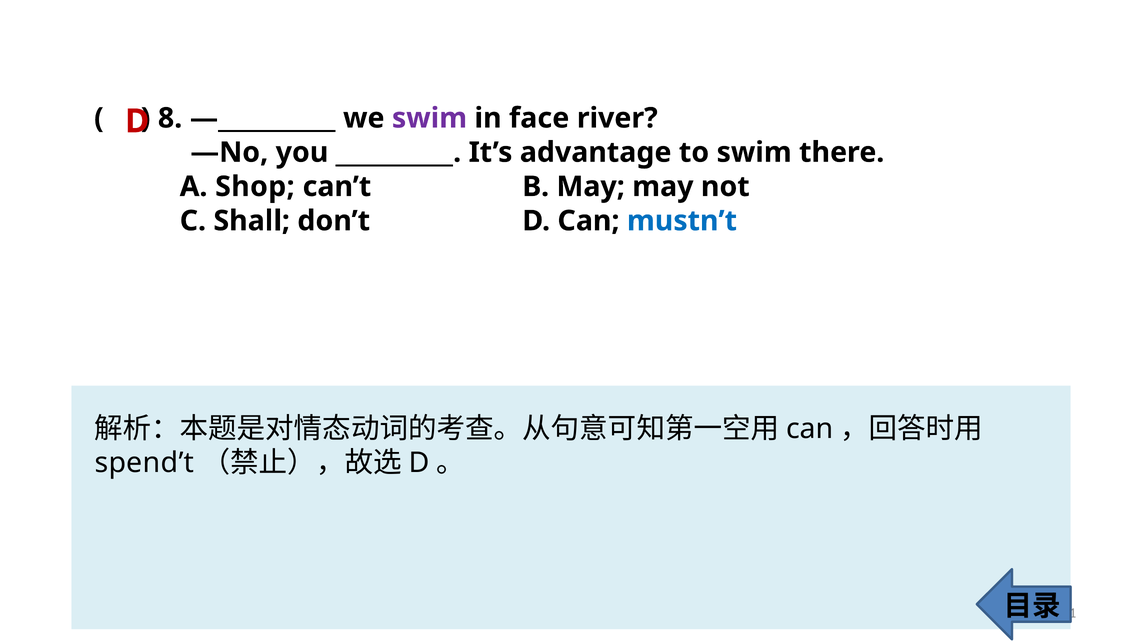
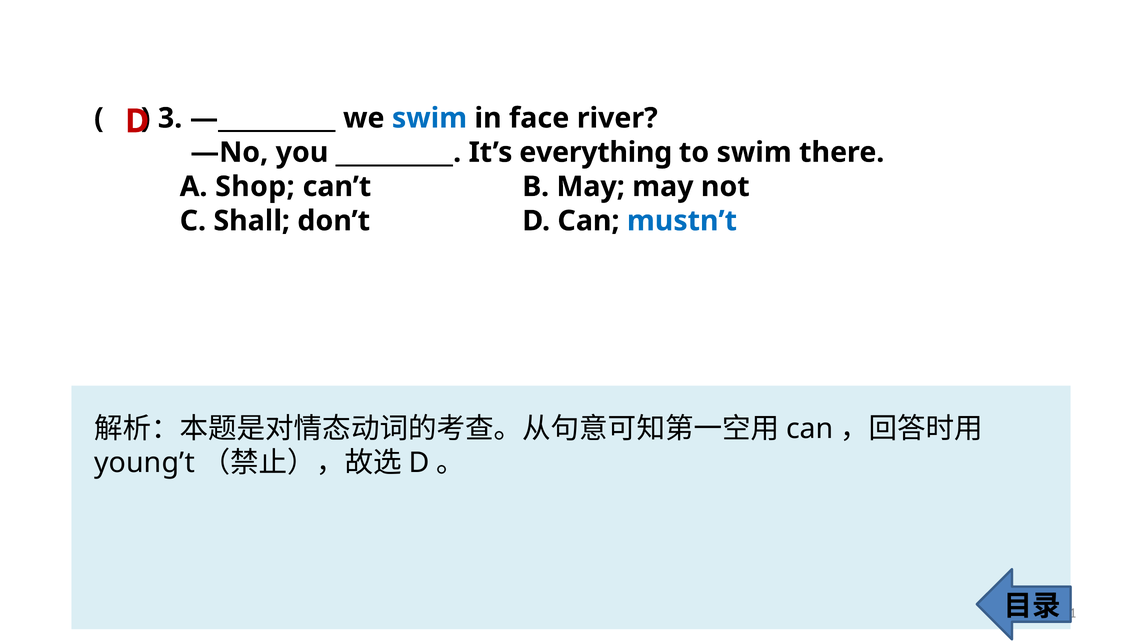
8: 8 -> 3
swim at (429, 118) colour: purple -> blue
advantage: advantage -> everything
spend’t: spend’t -> young’t
